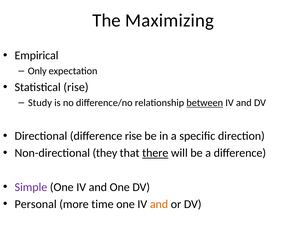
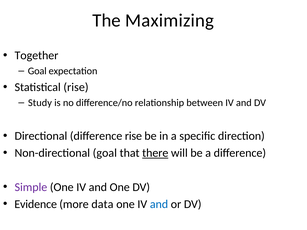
Empirical: Empirical -> Together
Only at (37, 71): Only -> Goal
between underline: present -> none
Non-directional they: they -> goal
Personal: Personal -> Evidence
time: time -> data
and at (159, 204) colour: orange -> blue
